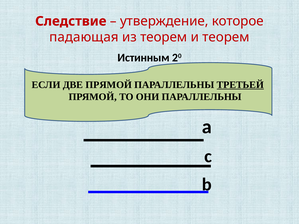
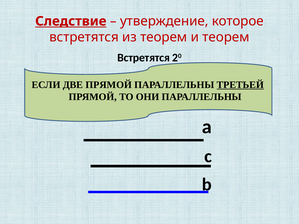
Следствие underline: none -> present
падающая at (84, 37): падающая -> встретятся
Истинным at (144, 58): Истинным -> Встретятся
